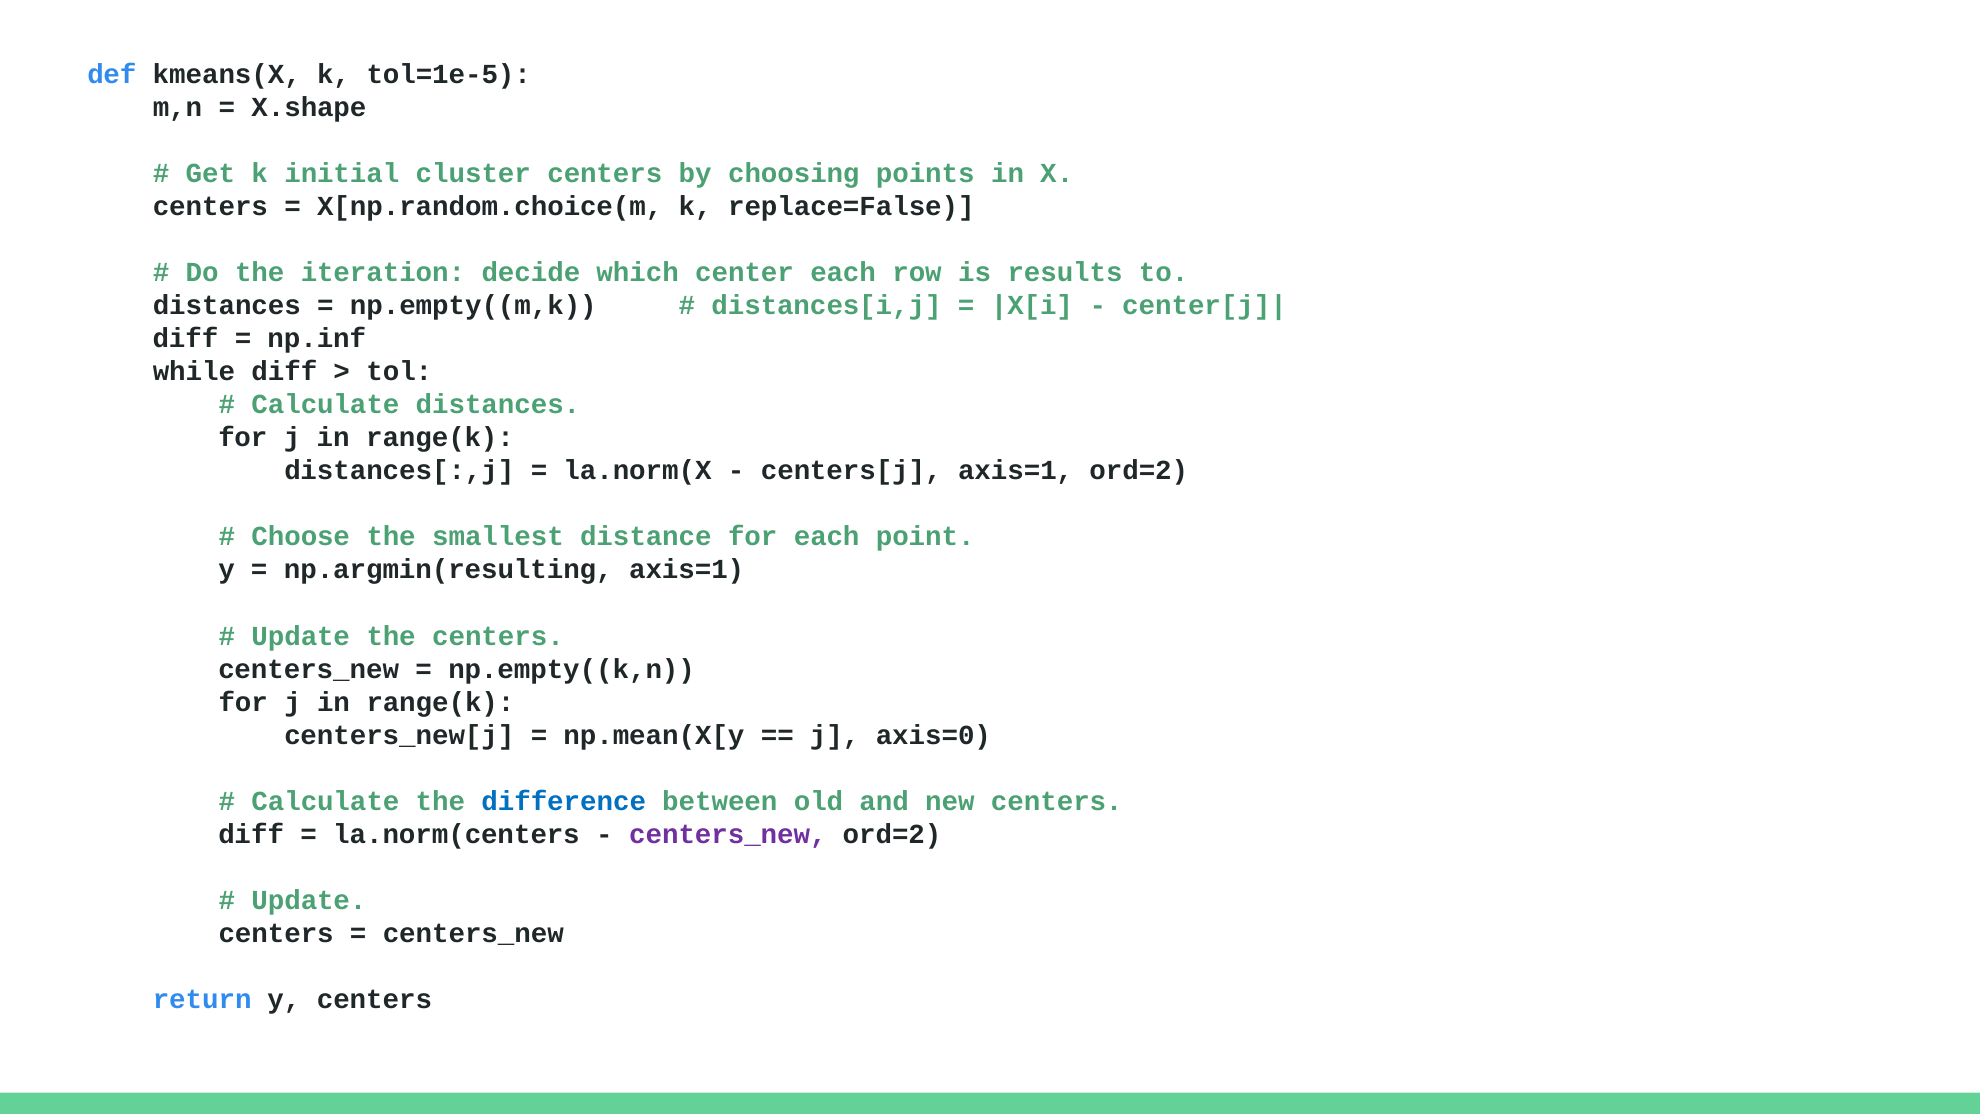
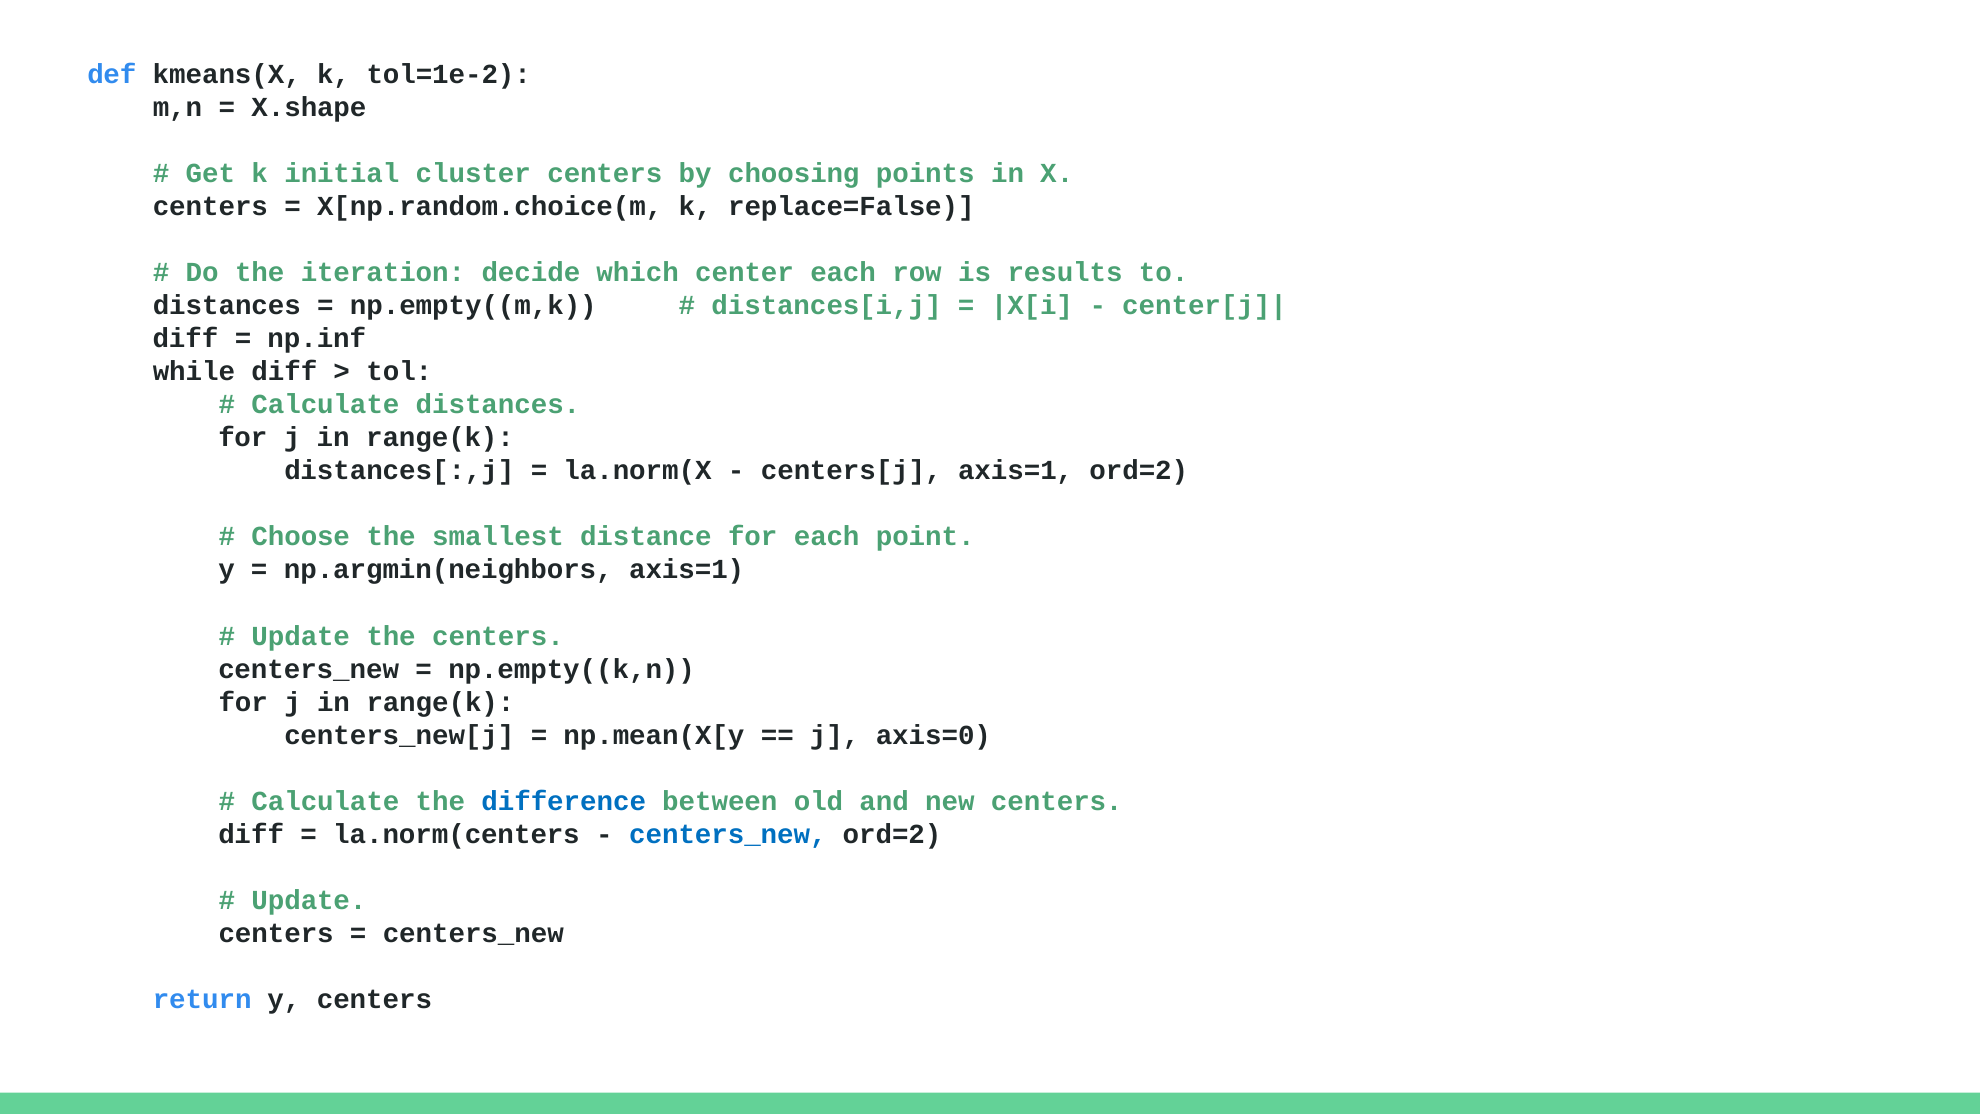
tol=1e-5: tol=1e-5 -> tol=1e-2
np.argmin(resulting: np.argmin(resulting -> np.argmin(neighbors
centers_new at (728, 834) colour: purple -> blue
